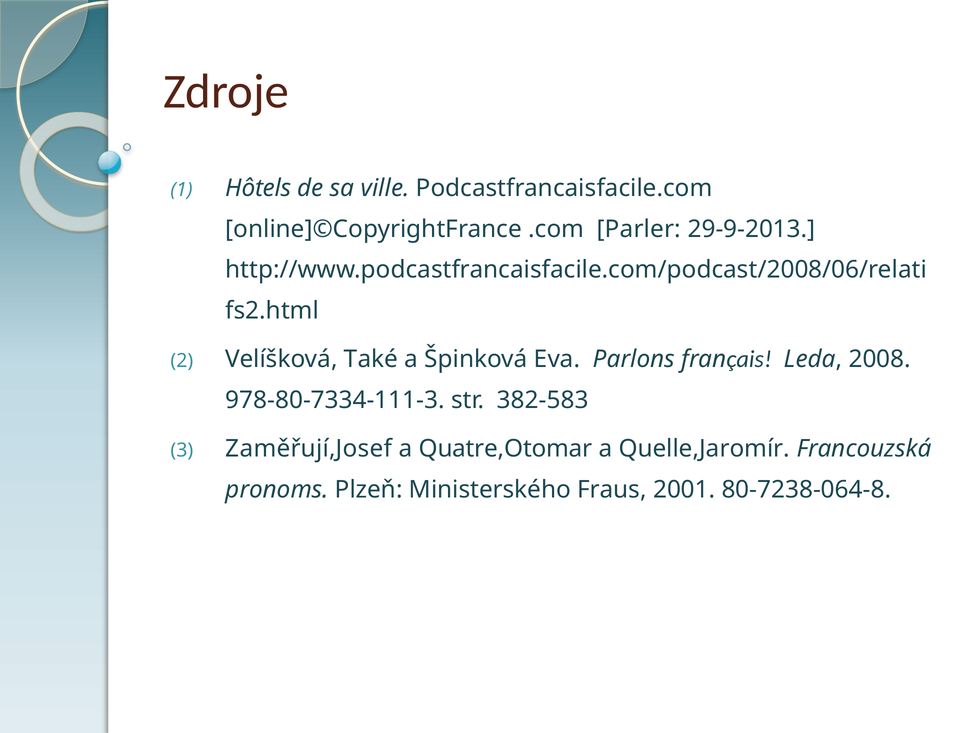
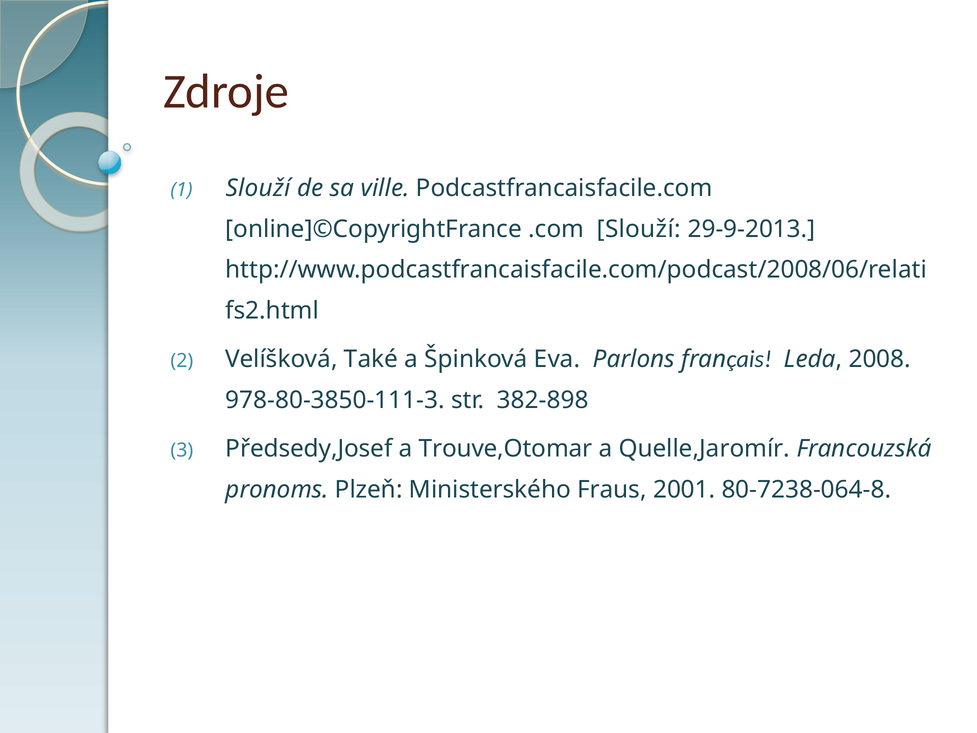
Hôtels at (258, 188): Hôtels -> Slouží
.com Parler: Parler -> Slouží
978-80-7334-111-3: 978-80-7334-111-3 -> 978-80-3850-111-3
382-583: 382-583 -> 382-898
Zaměřují,Josef: Zaměřují,Josef -> Předsedy,Josef
Quatre,Otomar: Quatre,Otomar -> Trouve,Otomar
